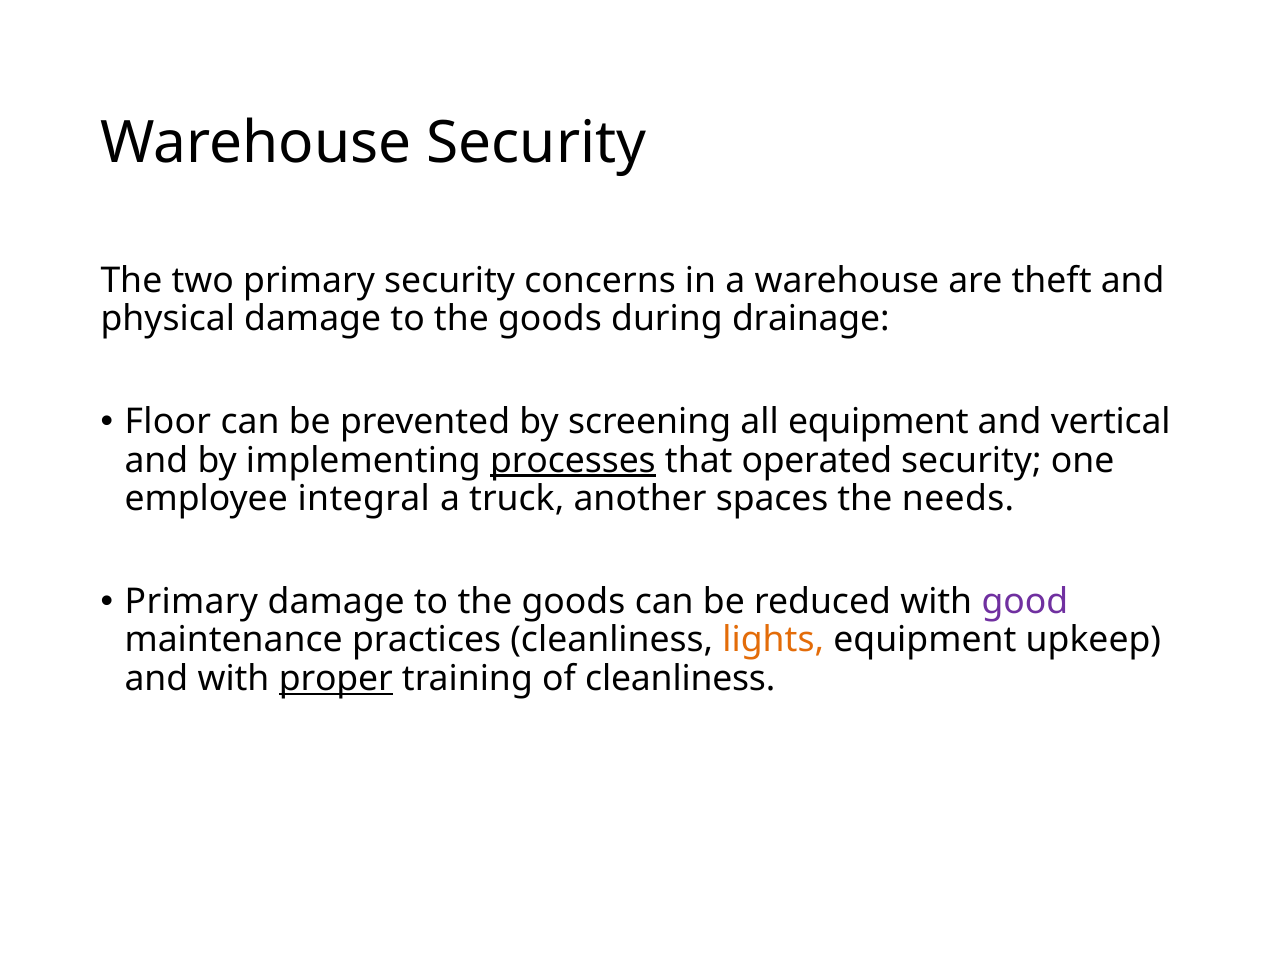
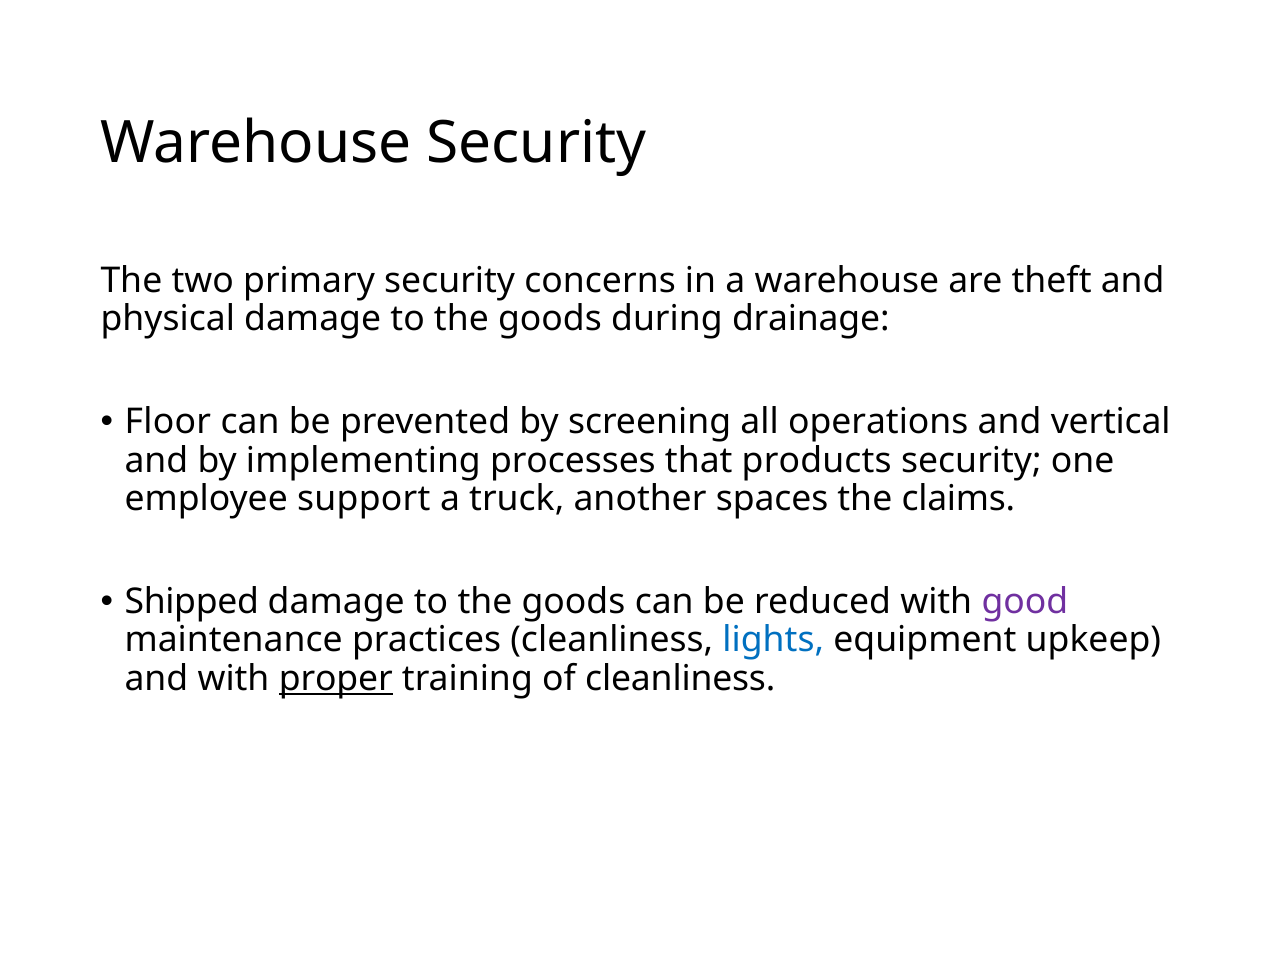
all equipment: equipment -> operations
processes underline: present -> none
operated: operated -> products
integral: integral -> support
needs: needs -> claims
Primary at (191, 602): Primary -> Shipped
lights colour: orange -> blue
